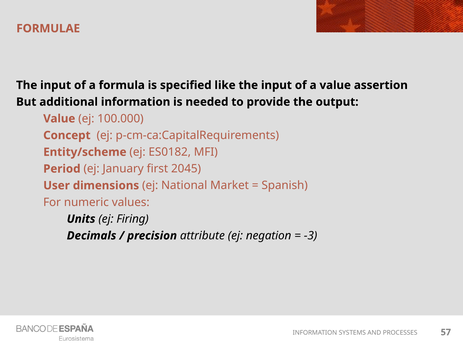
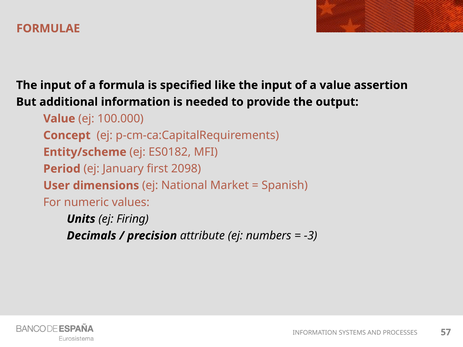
2045: 2045 -> 2098
negation: negation -> numbers
